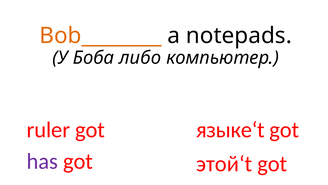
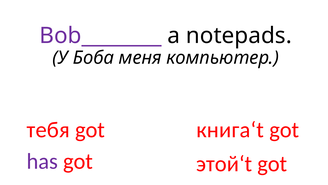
Bob________ colour: orange -> purple
либо: либо -> меня
ruler: ruler -> тебя
языке‘t: языке‘t -> книга‘t
